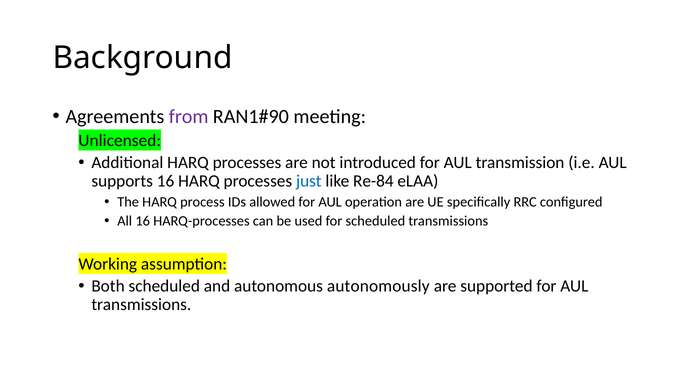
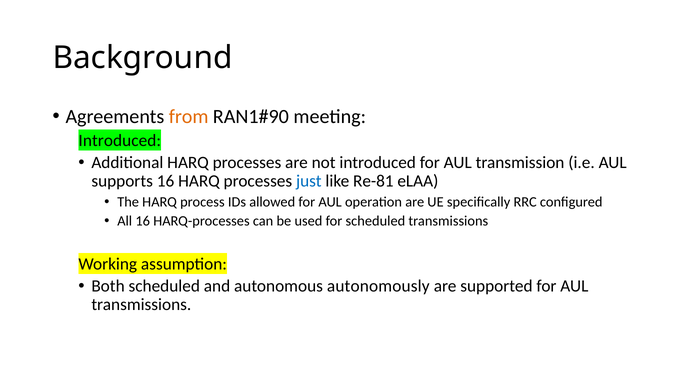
from colour: purple -> orange
Unlicensed at (120, 140): Unlicensed -> Introduced
Re-84: Re-84 -> Re-81
